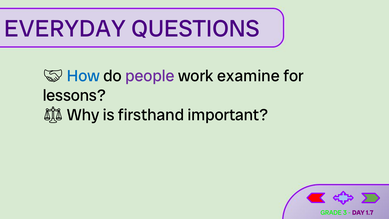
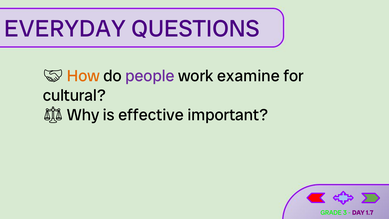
How colour: blue -> orange
lessons: lessons -> cultural
firsthand: firsthand -> effective
